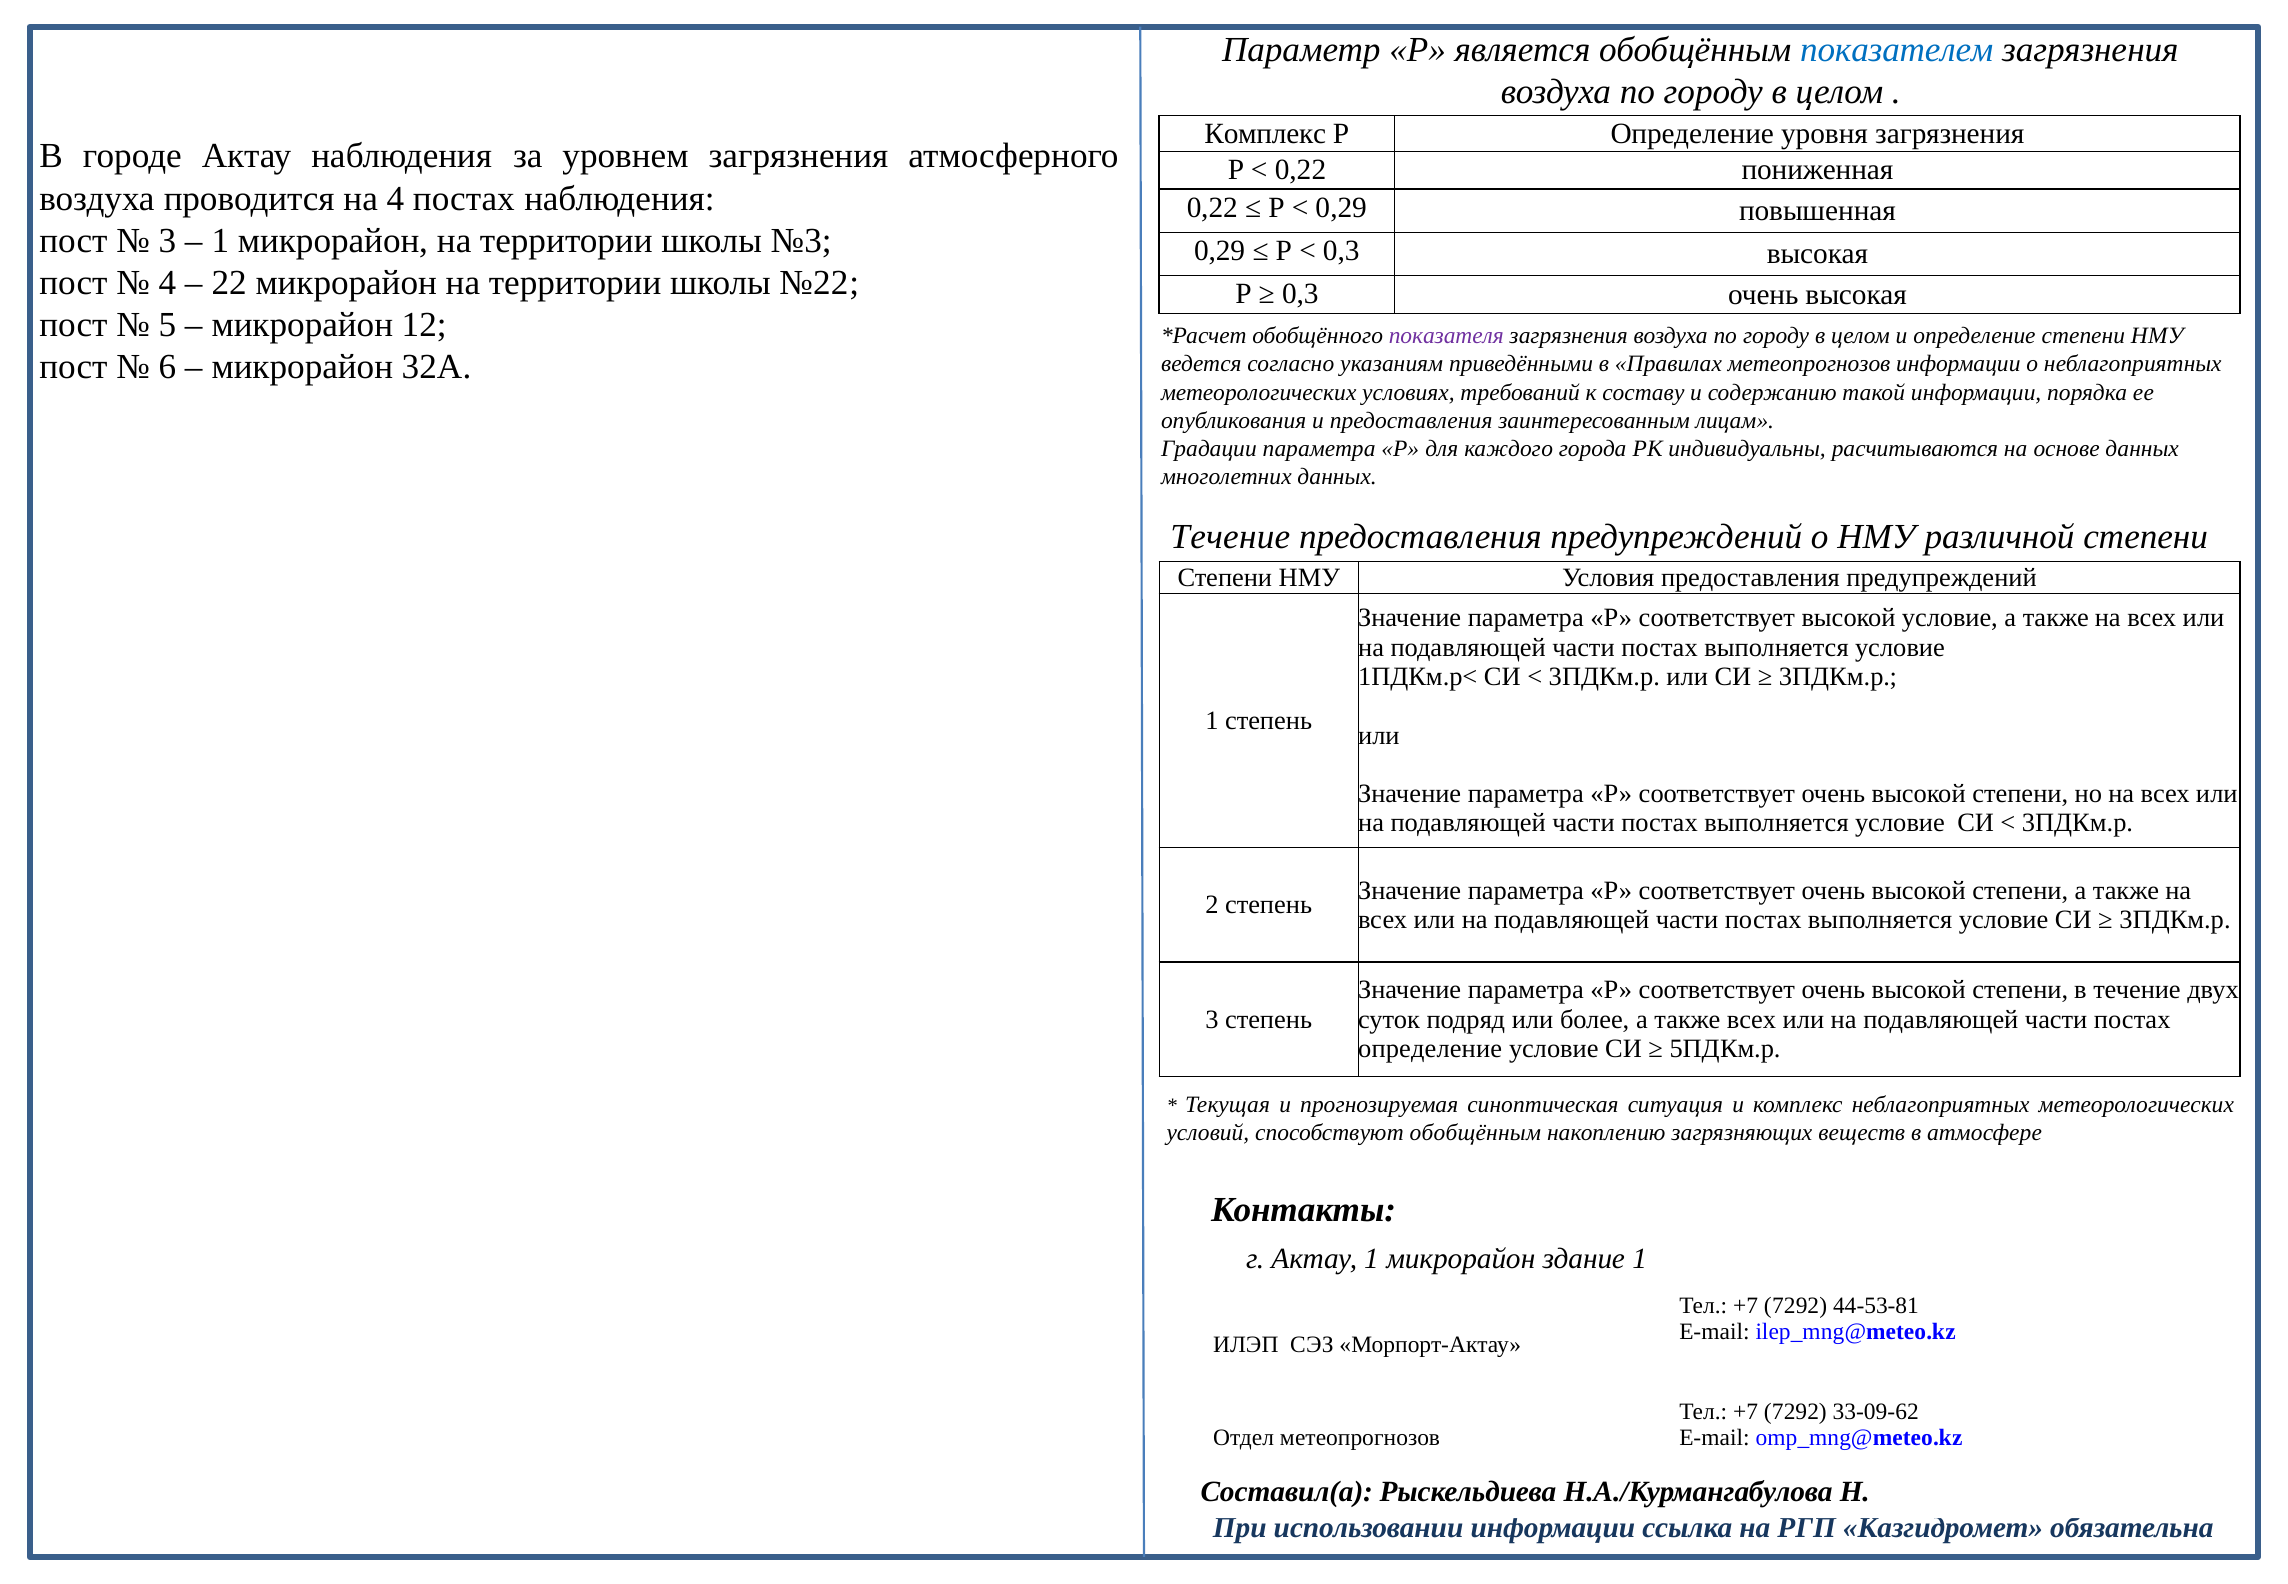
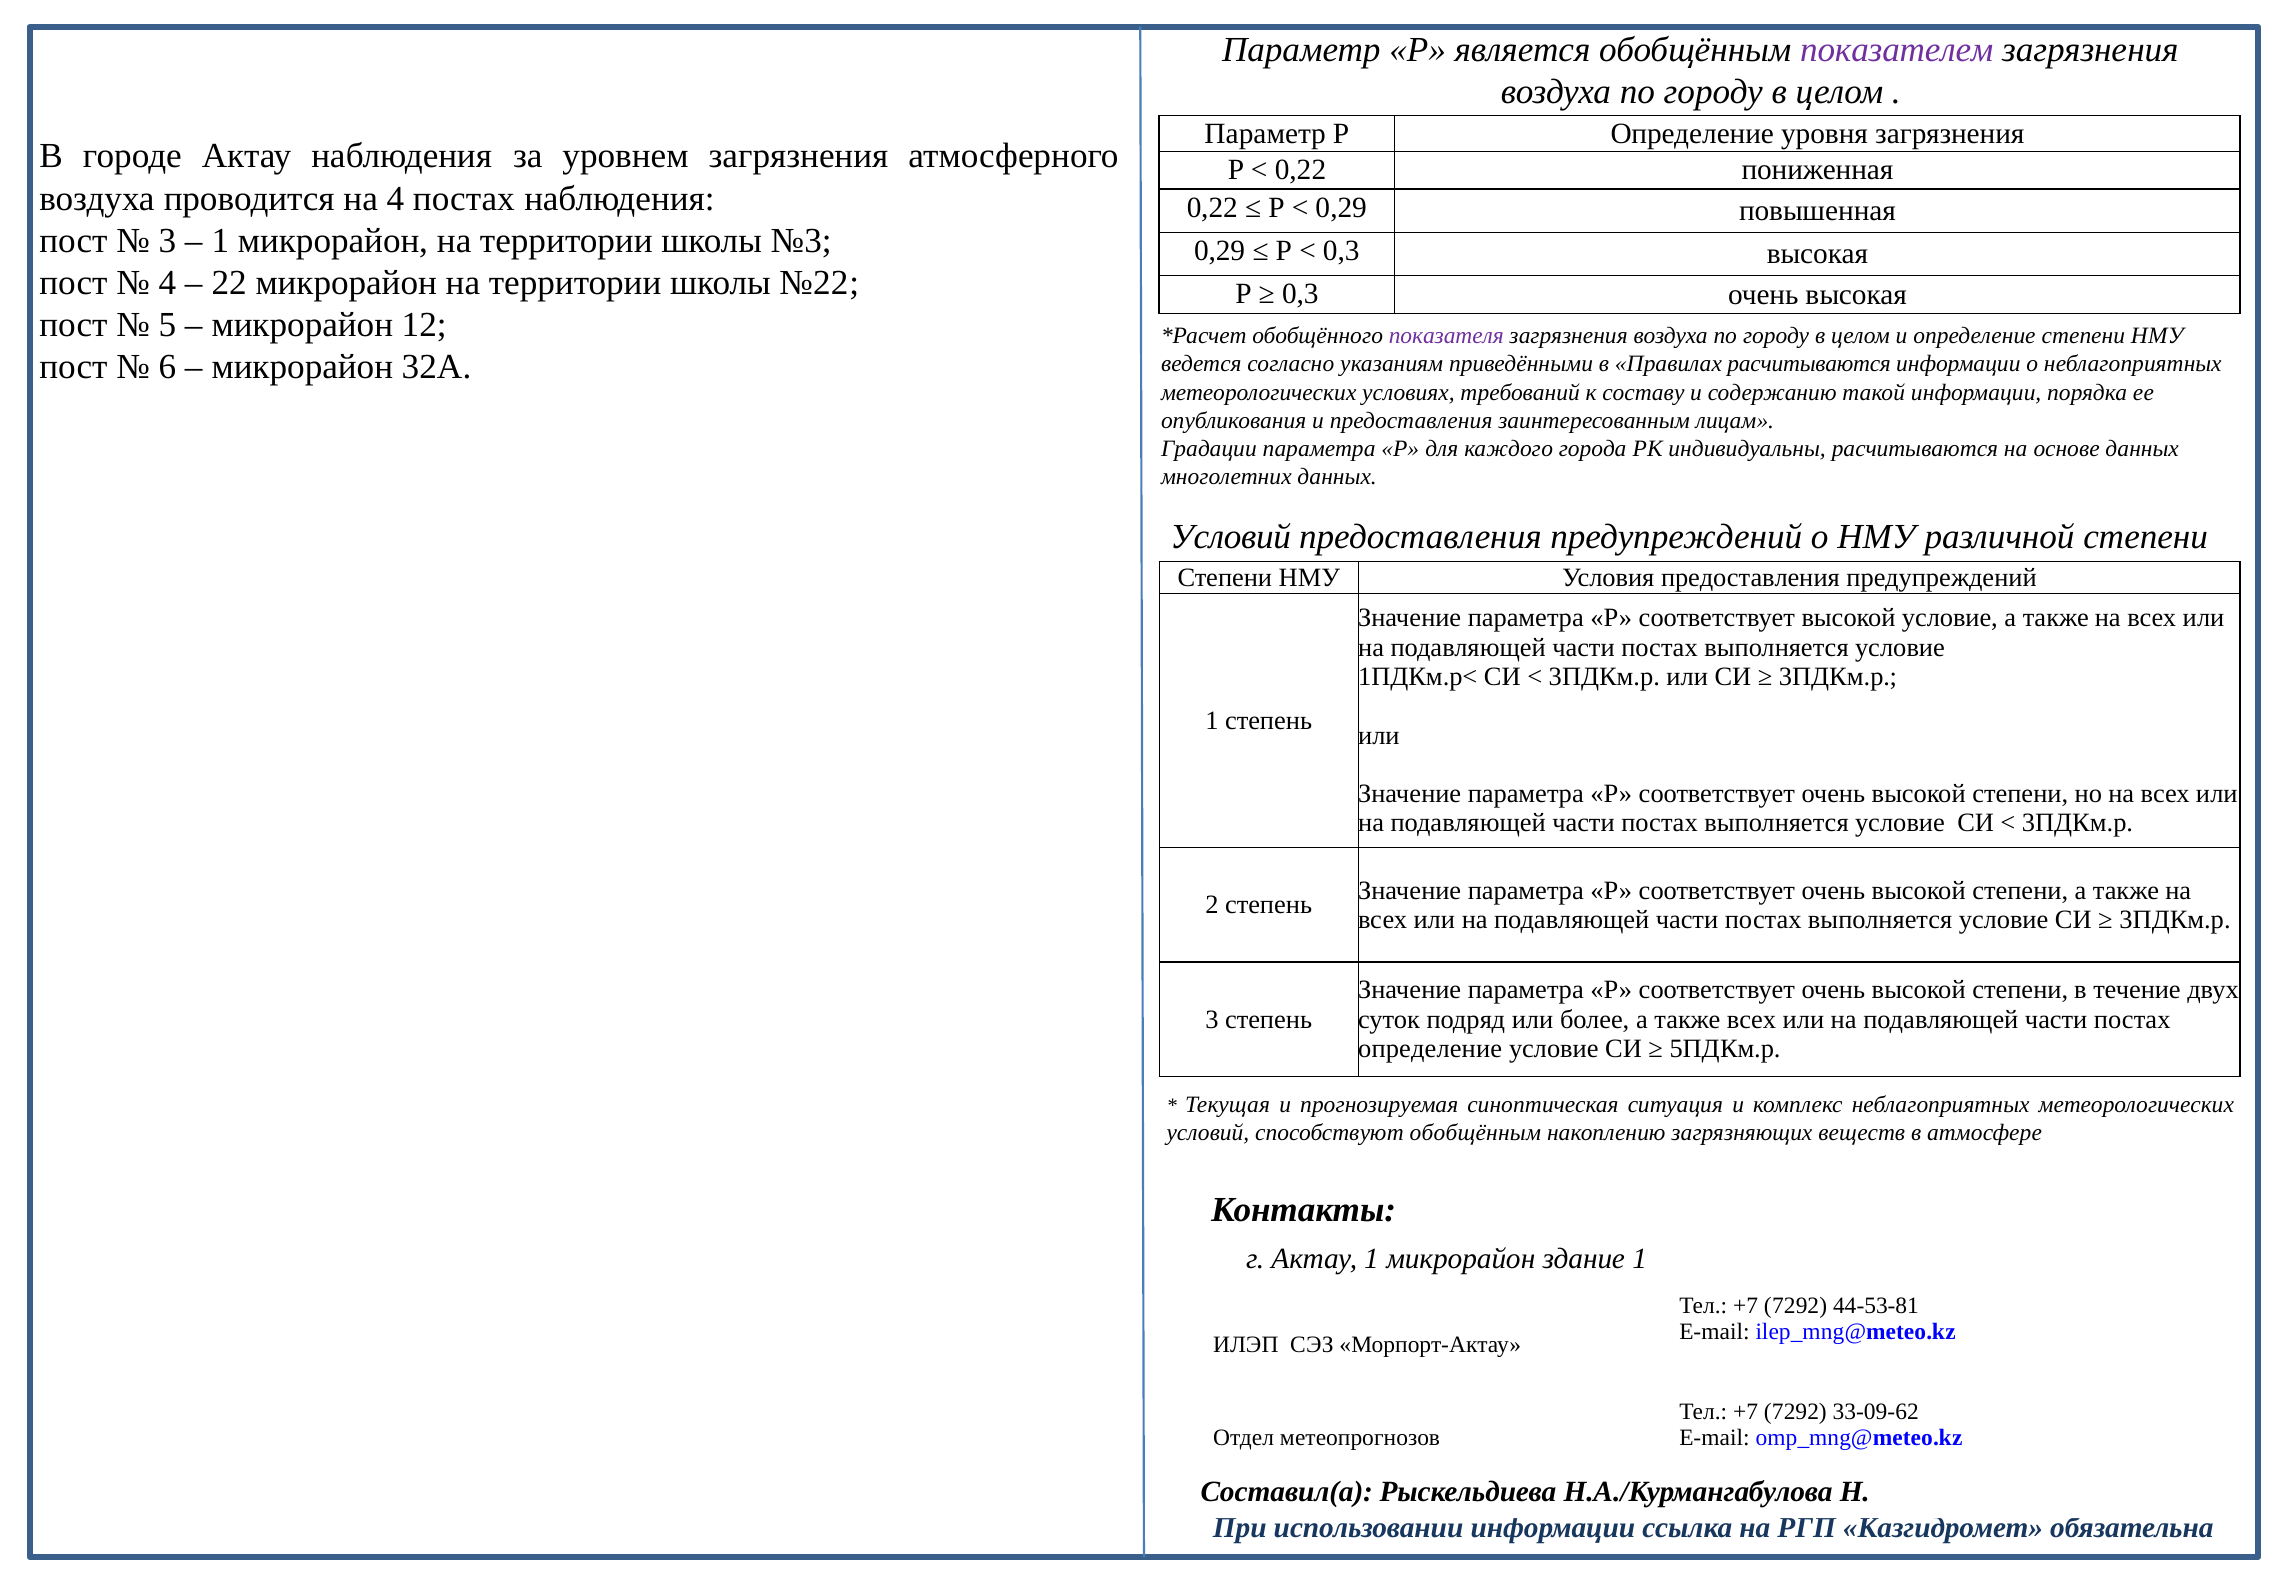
показателем colour: blue -> purple
Комплекс at (1265, 134): Комплекс -> Параметр
Правилах метеопрогнозов: метеопрогнозов -> расчитываются
Течение at (1230, 537): Течение -> Условий
